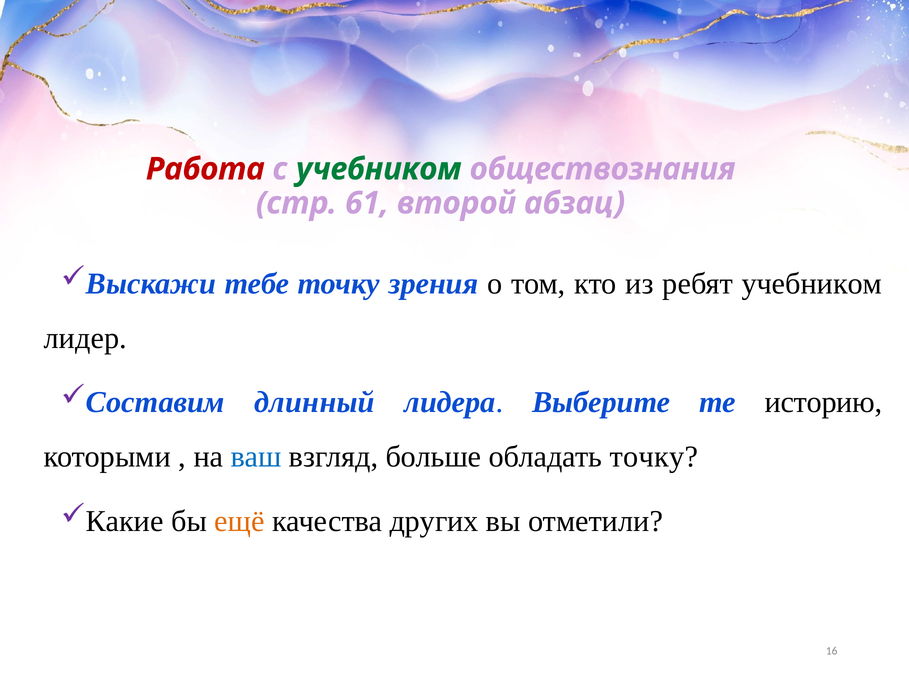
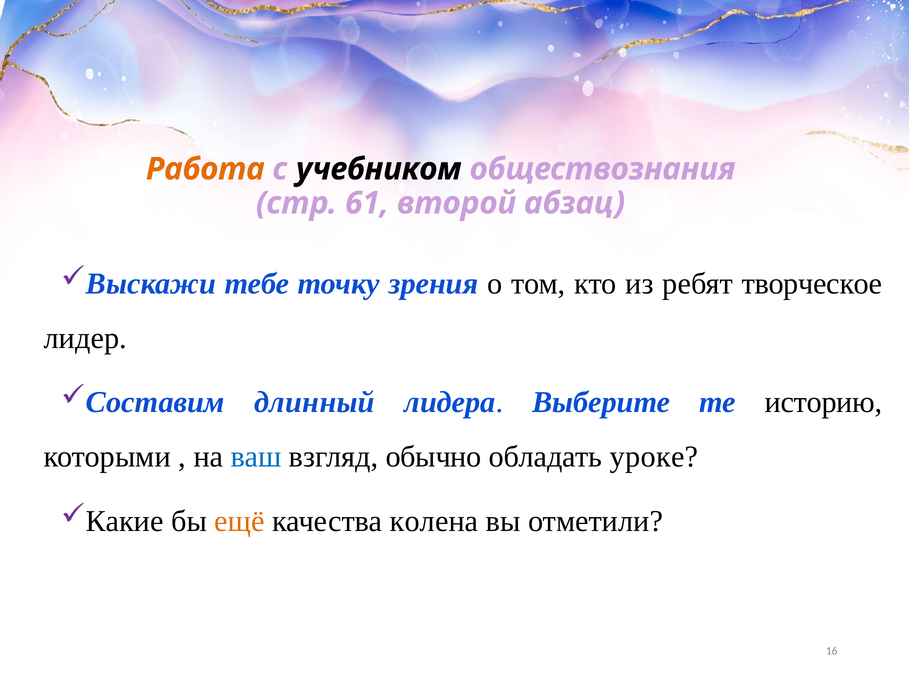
Работа colour: red -> orange
учебником at (379, 169) colour: green -> black
ребят учебником: учебником -> творческое
больше: больше -> обычно
обладать точку: точку -> уроке
других: других -> колена
